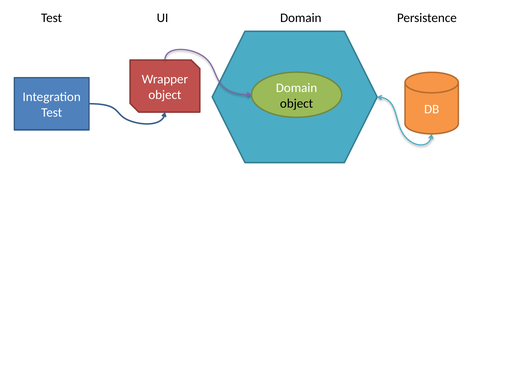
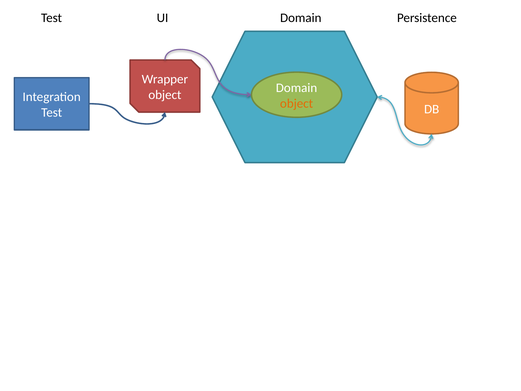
object at (297, 103) colour: black -> orange
